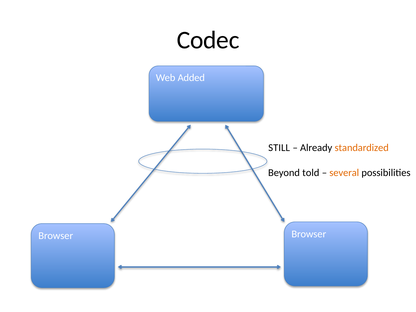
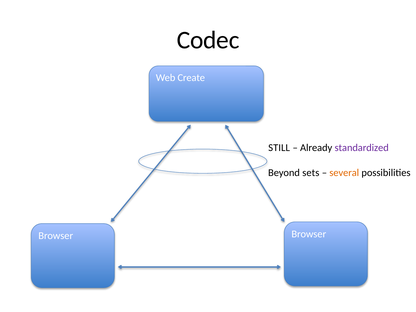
Added: Added -> Create
standardized colour: orange -> purple
told: told -> sets
